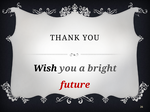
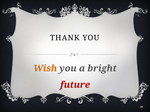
Wish colour: black -> orange
